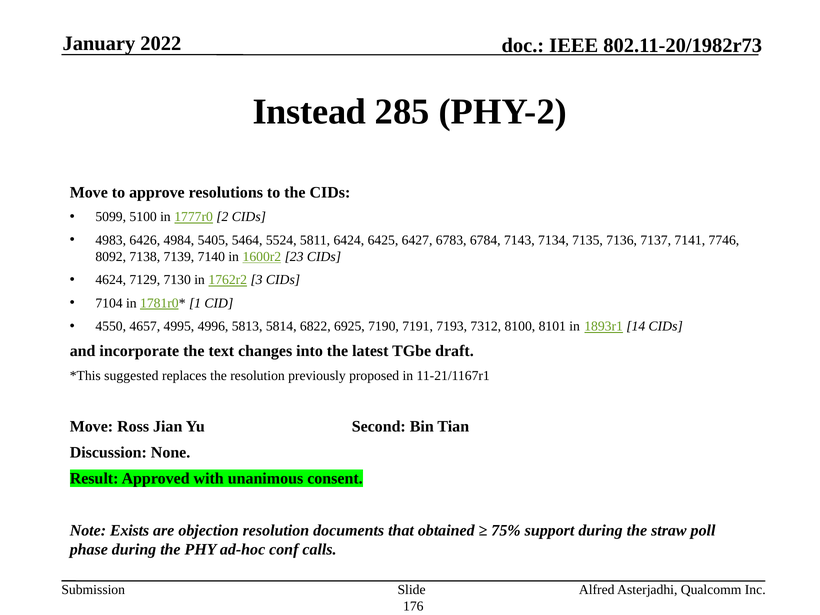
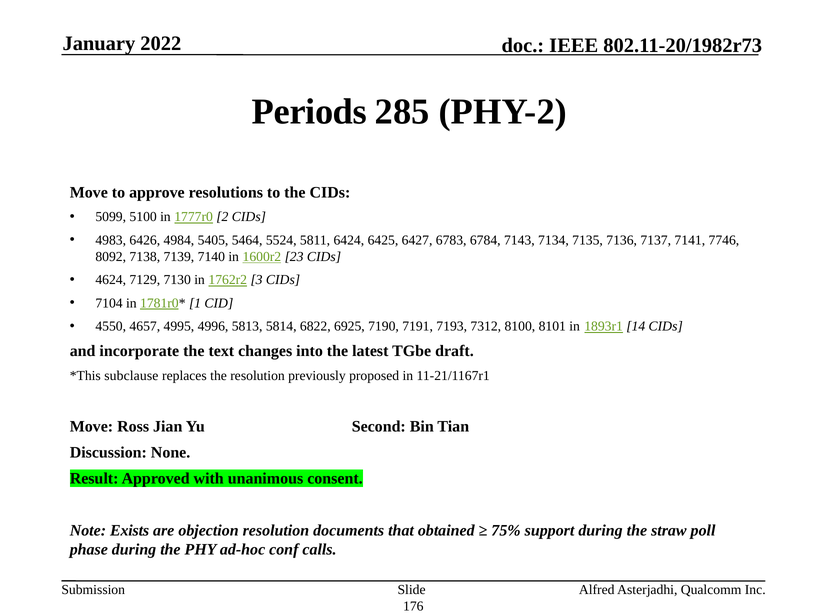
Instead: Instead -> Periods
suggested: suggested -> subclause
